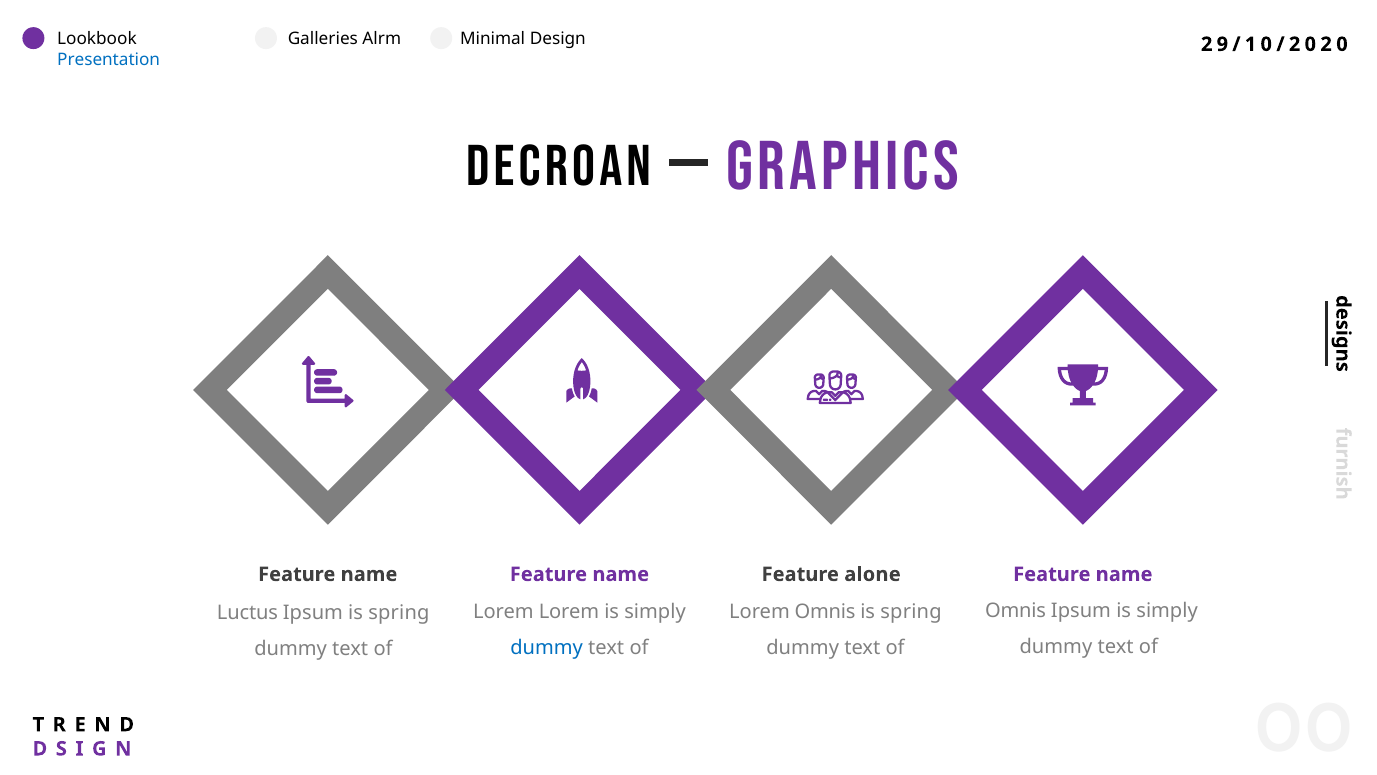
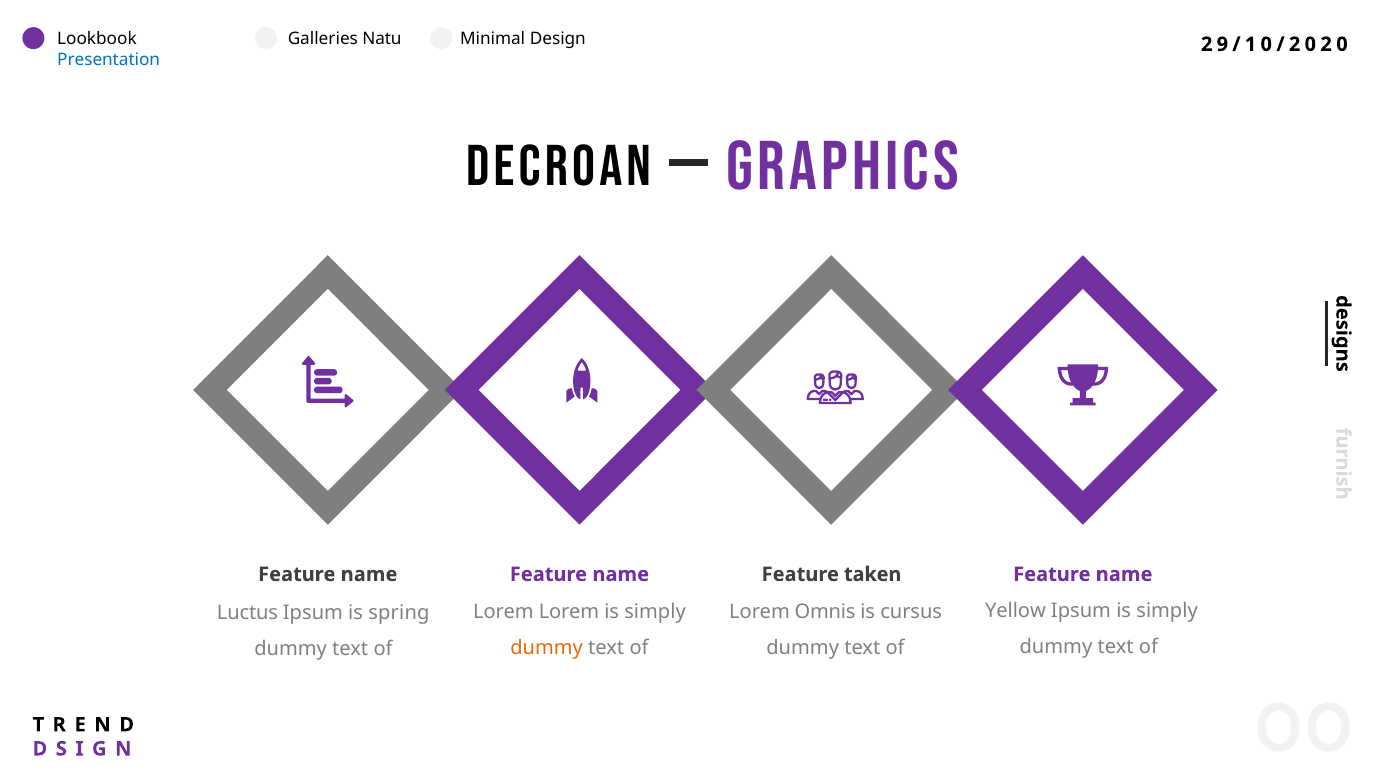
Alrm: Alrm -> Natu
alone: alone -> taken
Omnis at (1016, 611): Omnis -> Yellow
spring at (911, 611): spring -> cursus
dummy at (547, 648) colour: blue -> orange
